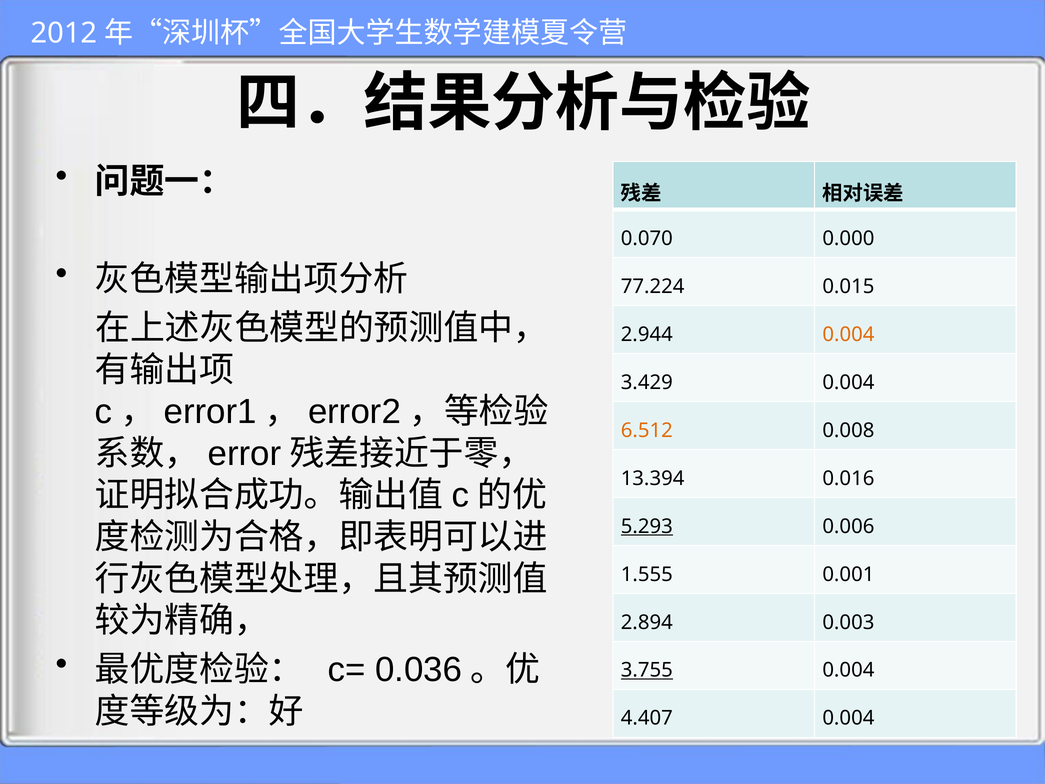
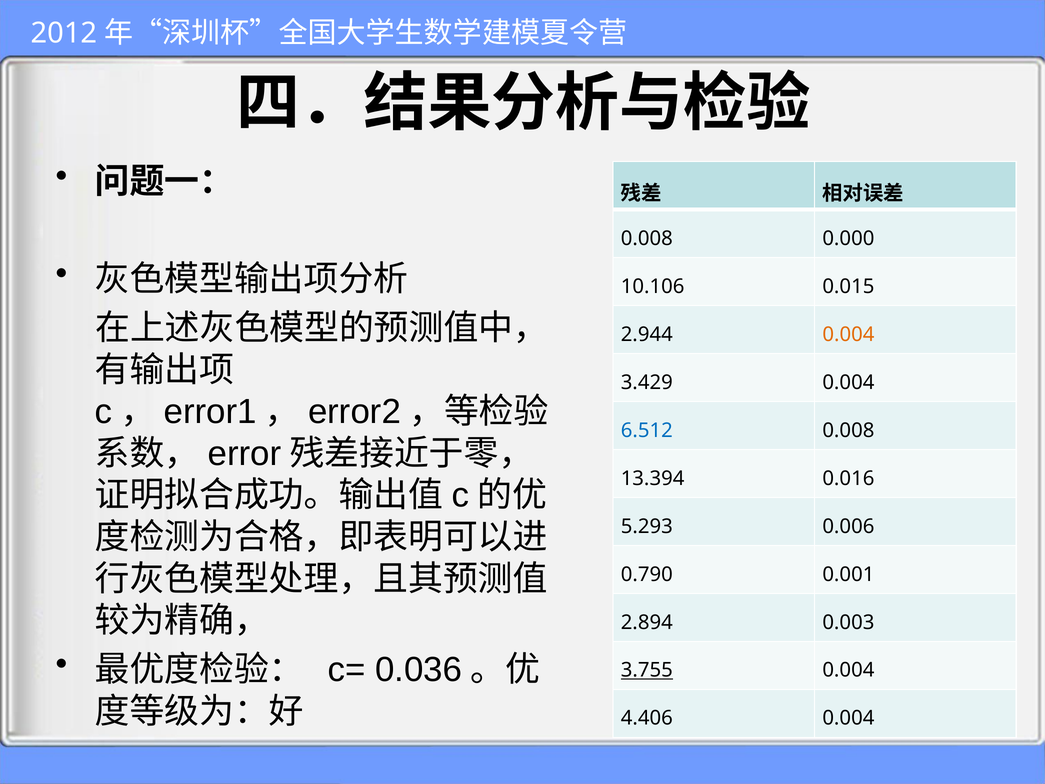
0.070 at (647, 238): 0.070 -> 0.008
77.224: 77.224 -> 10.106
6.512 colour: orange -> blue
5.293 underline: present -> none
1.555: 1.555 -> 0.790
4.407: 4.407 -> 4.406
